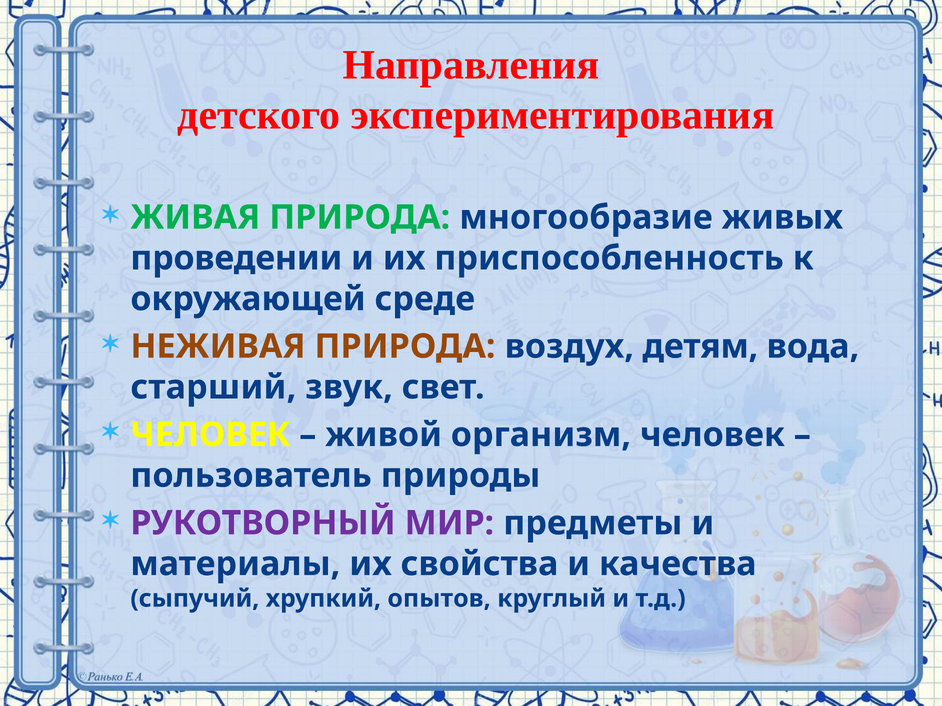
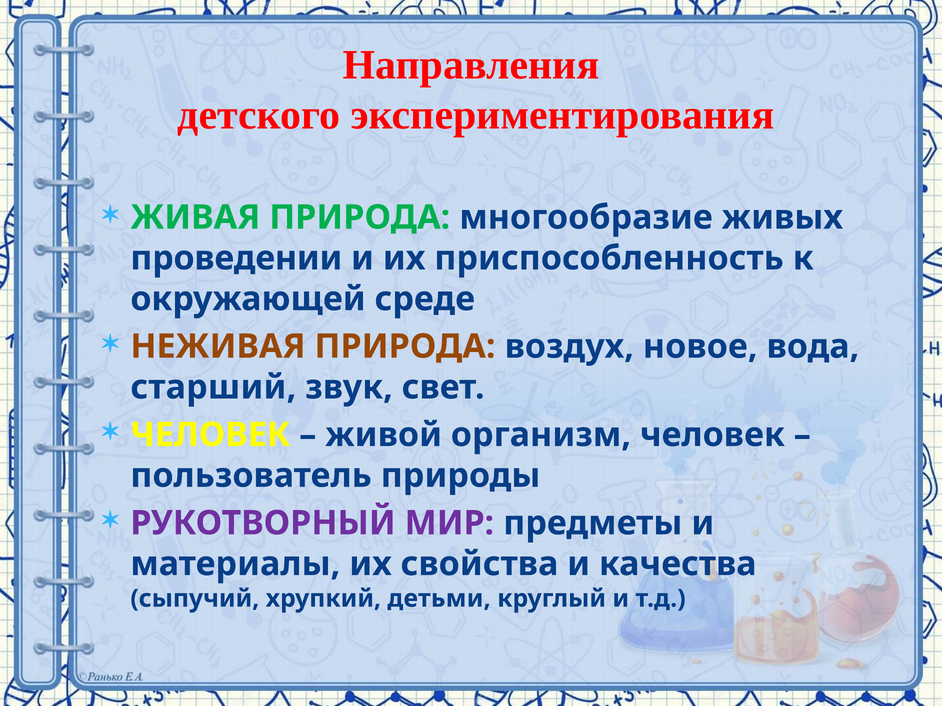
детям: детям -> новое
опытов: опытов -> детьми
